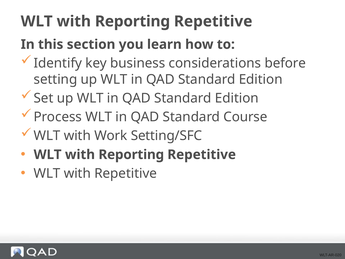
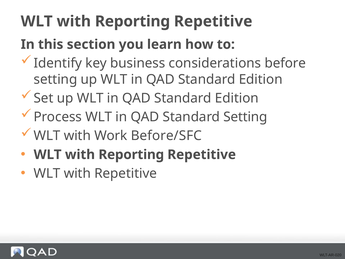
Standard Course: Course -> Setting
Setting/SFC: Setting/SFC -> Before/SFC
